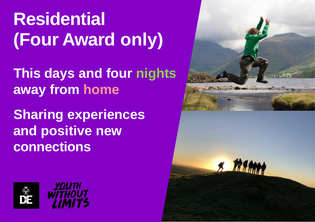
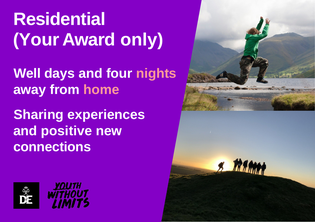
Four at (36, 40): Four -> Your
This: This -> Well
nights colour: light green -> pink
